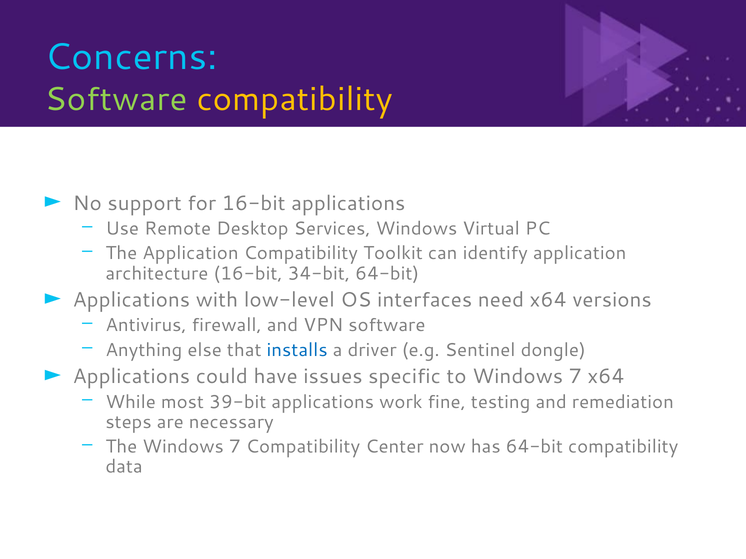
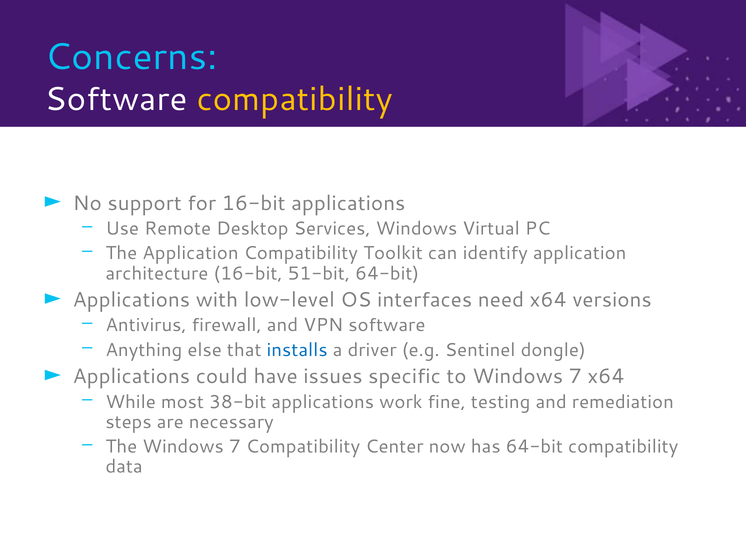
Software at (116, 99) colour: light green -> white
34-bit: 34-bit -> 51-bit
39-bit: 39-bit -> 38-bit
